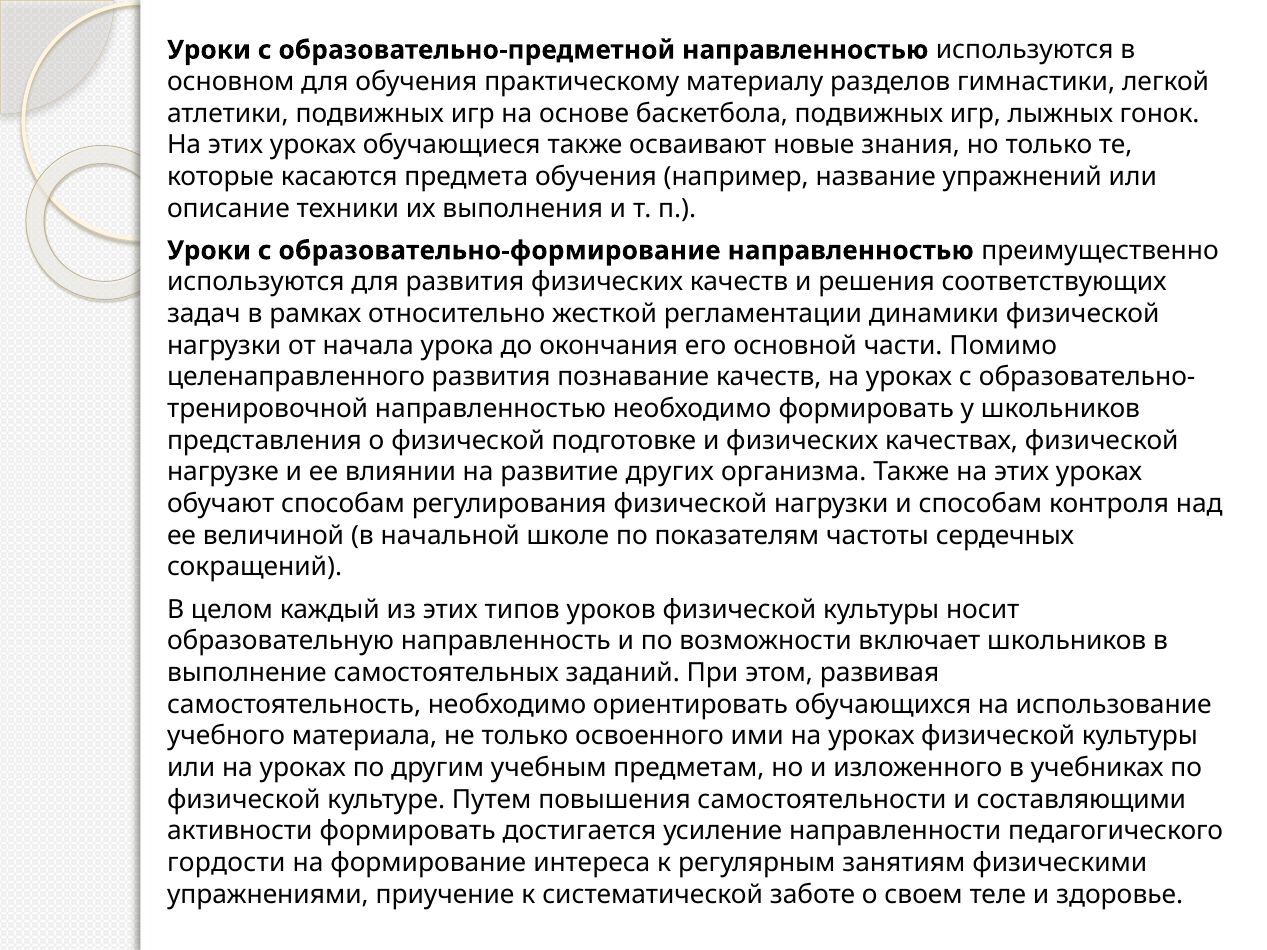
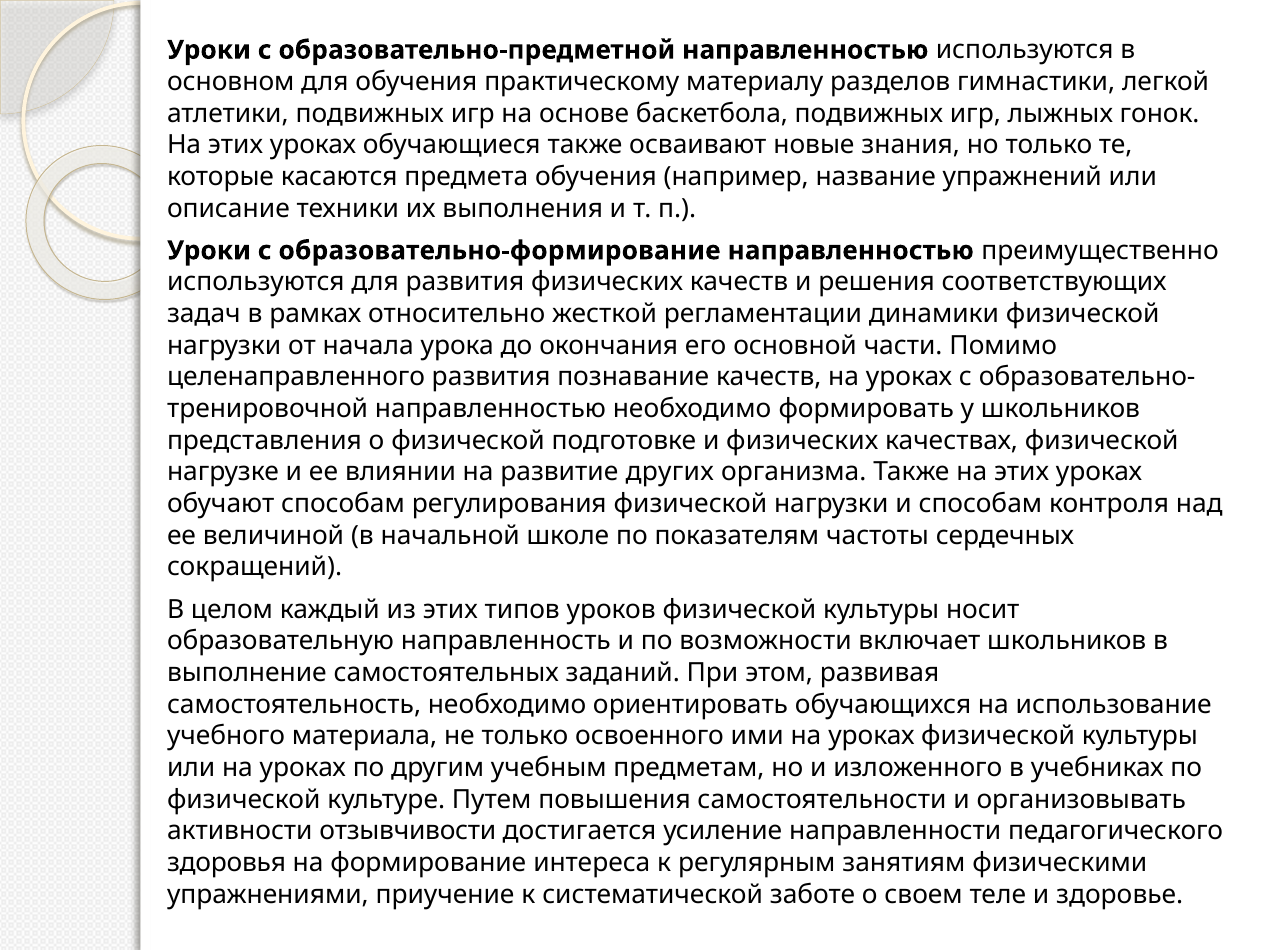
составляющими: составляющими -> организовывать
активности формировать: формировать -> отзывчивости
гордости: гордости -> здоровья
